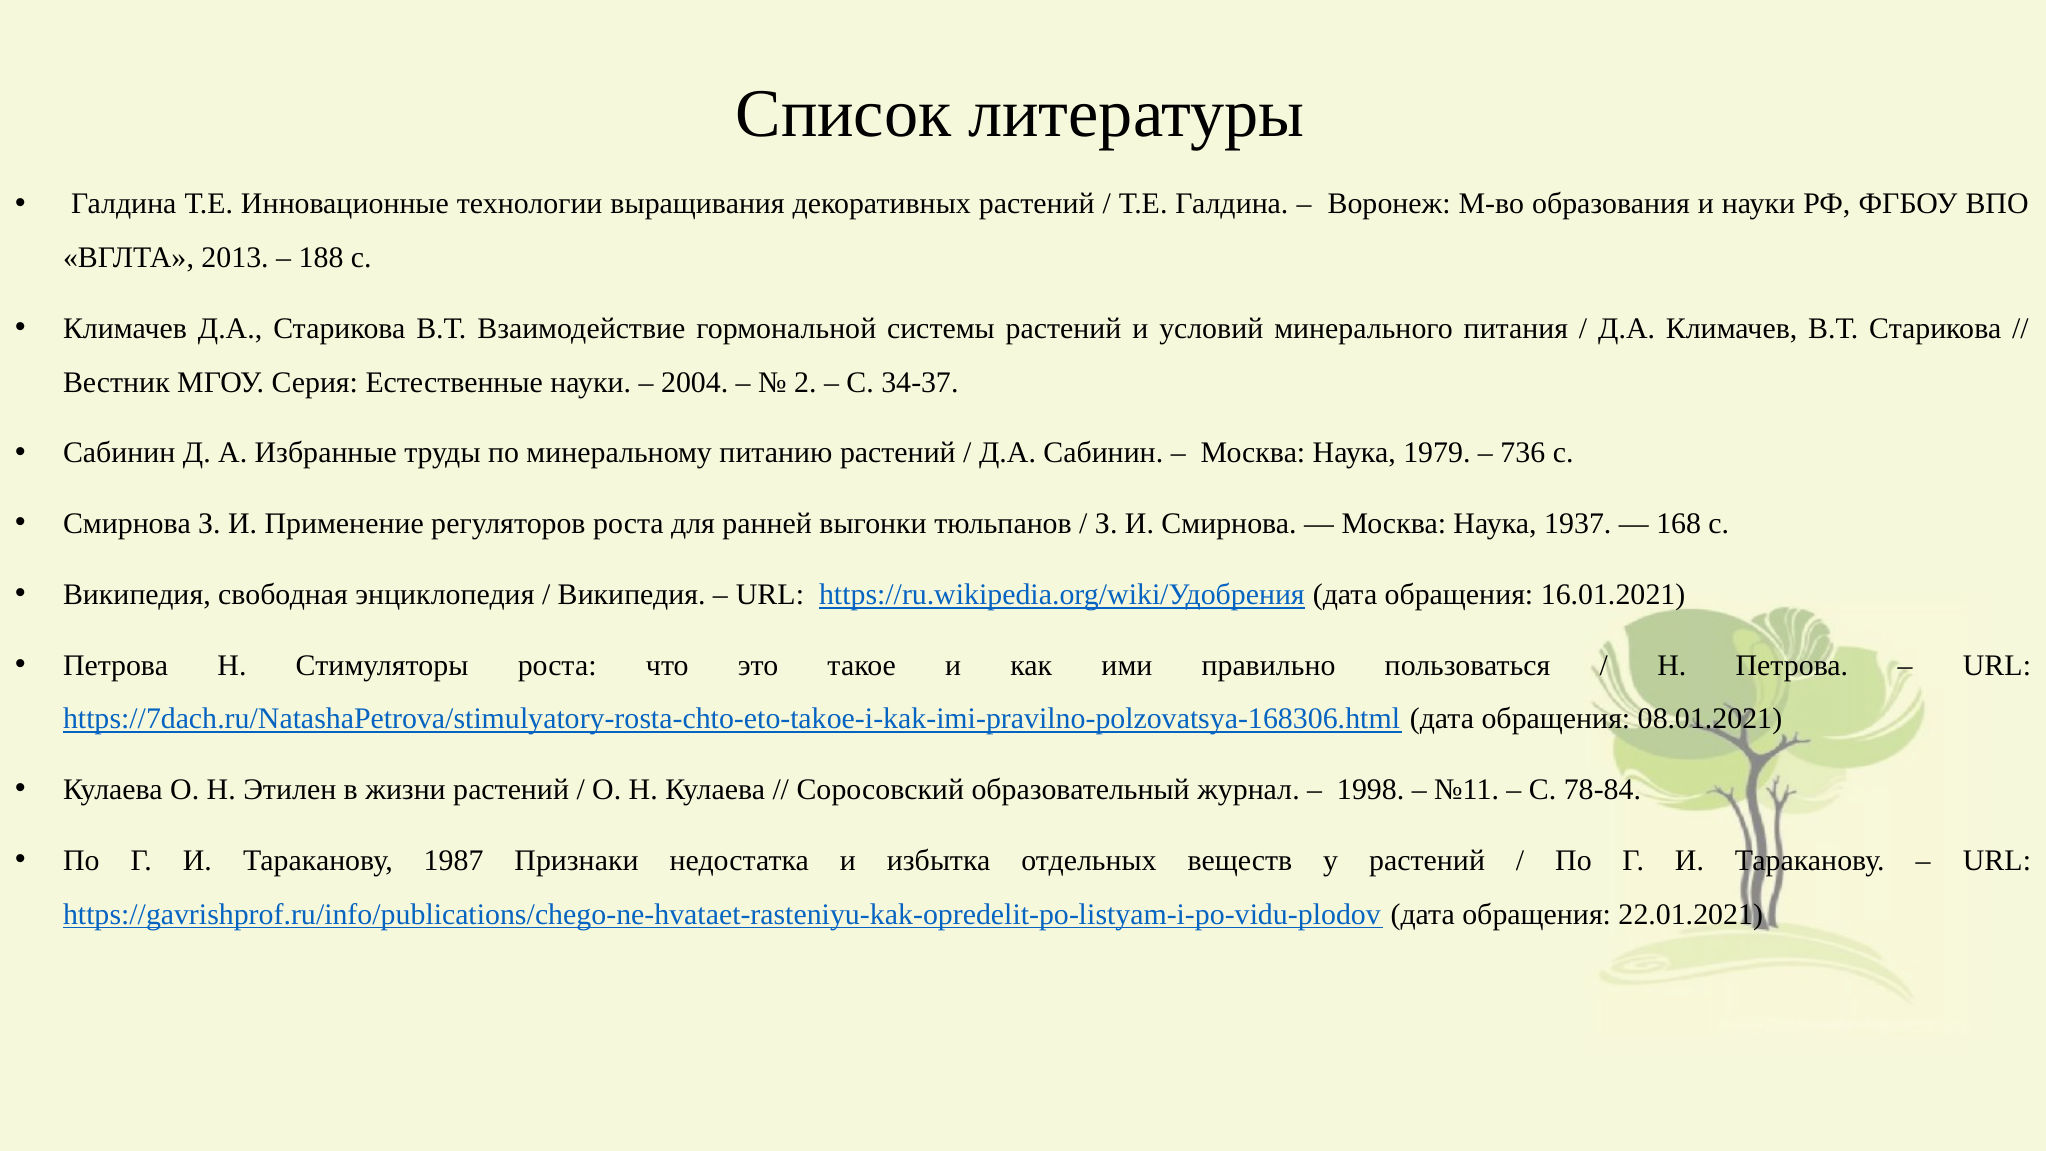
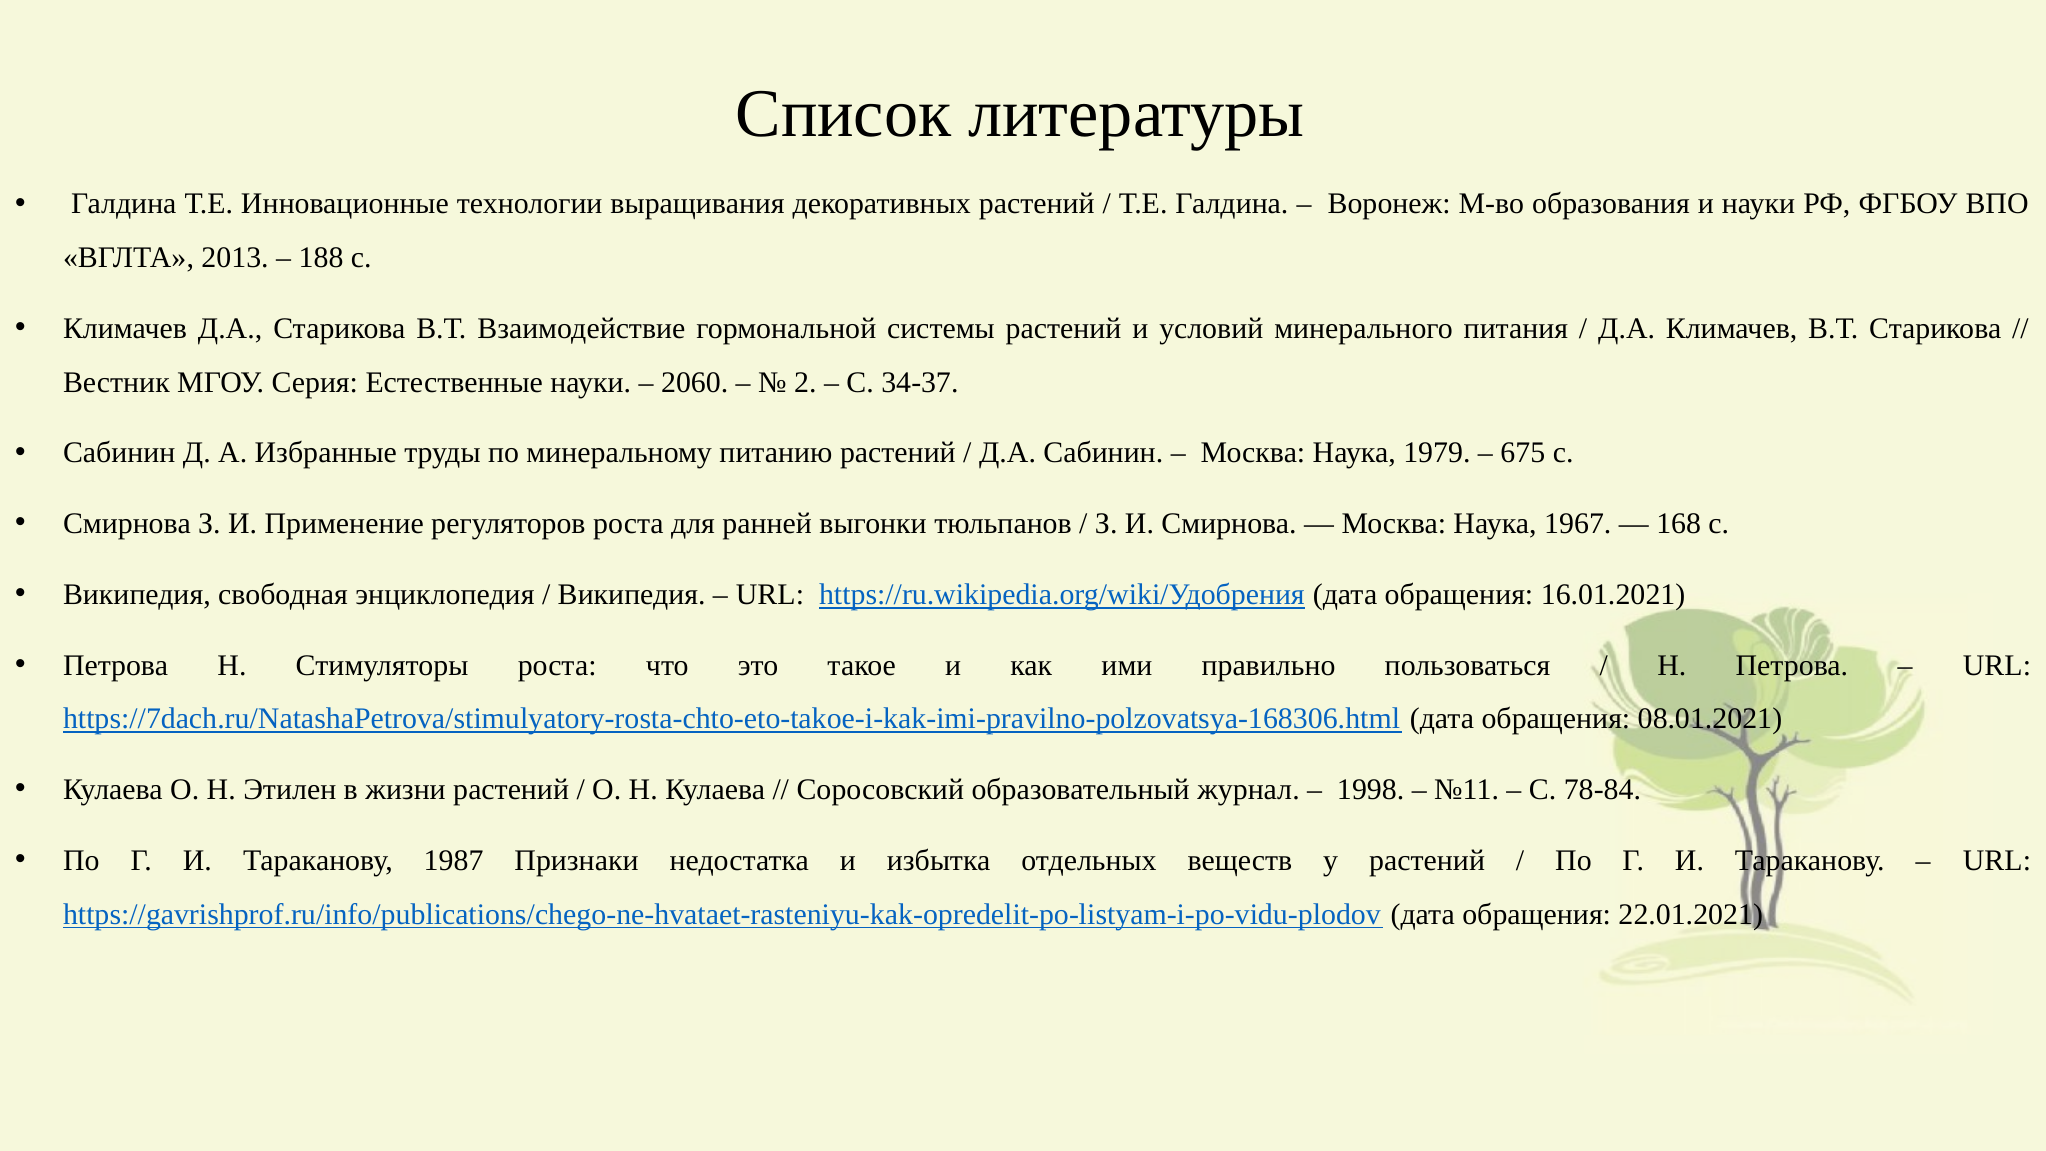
2004: 2004 -> 2060
736: 736 -> 675
1937: 1937 -> 1967
